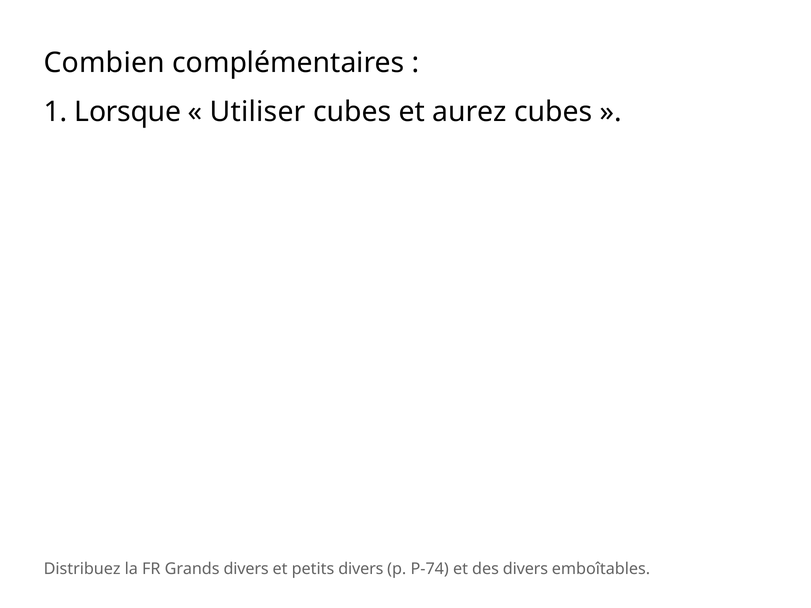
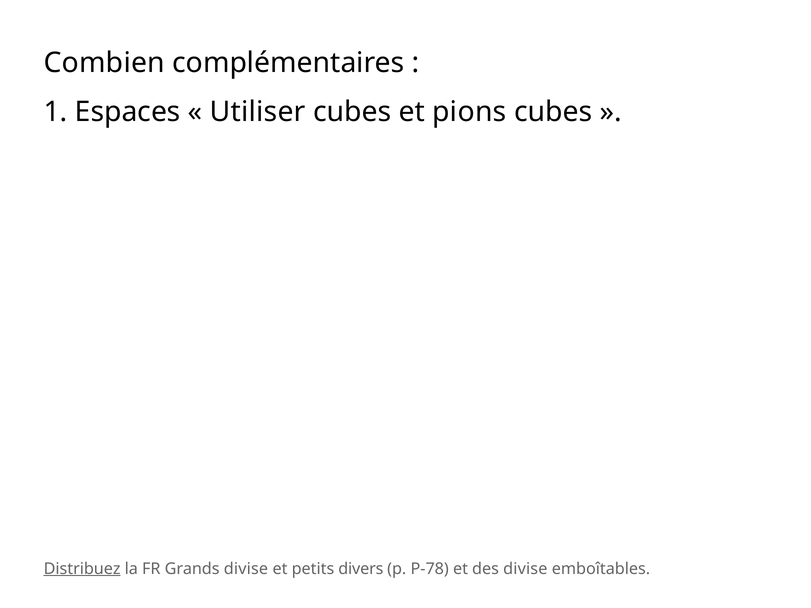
Lorsque: Lorsque -> Espaces
aurez: aurez -> pions
Distribuez underline: none -> present
Grands divers: divers -> divise
P-74: P-74 -> P-78
des divers: divers -> divise
